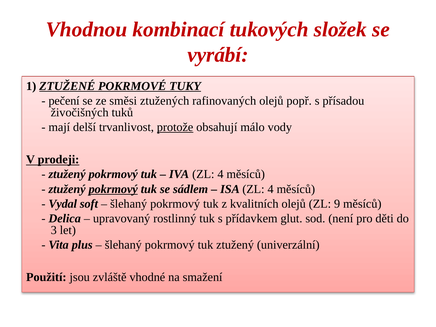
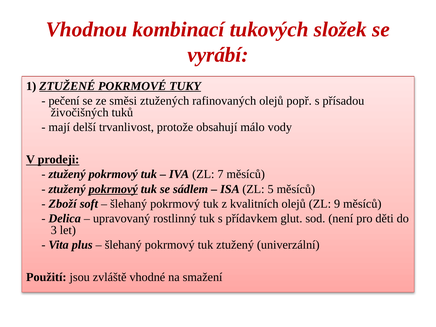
protože underline: present -> none
IVA ZL 4: 4 -> 7
ISA ZL 4: 4 -> 5
Vydal: Vydal -> Zboží
